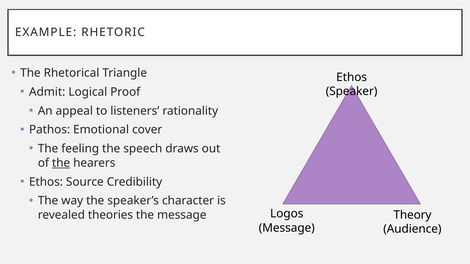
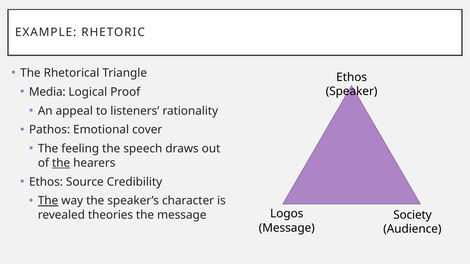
Admit: Admit -> Media
The at (48, 201) underline: none -> present
Theory: Theory -> Society
